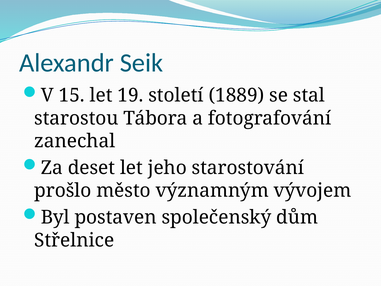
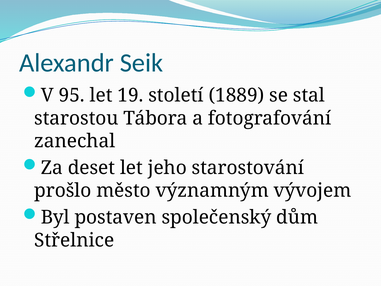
15: 15 -> 95
